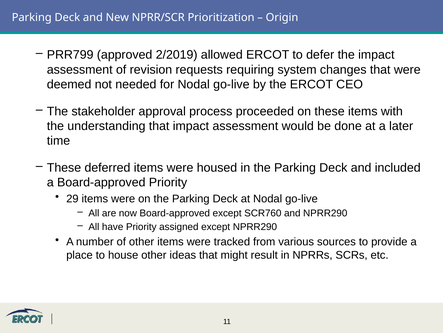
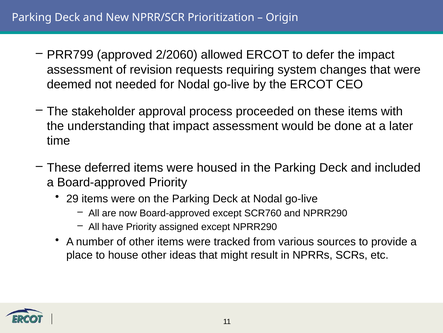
2/2019: 2/2019 -> 2/2060
